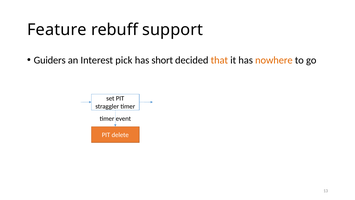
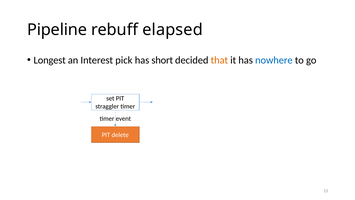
Feature: Feature -> Pipeline
support: support -> elapsed
Guiders: Guiders -> Longest
nowhere colour: orange -> blue
